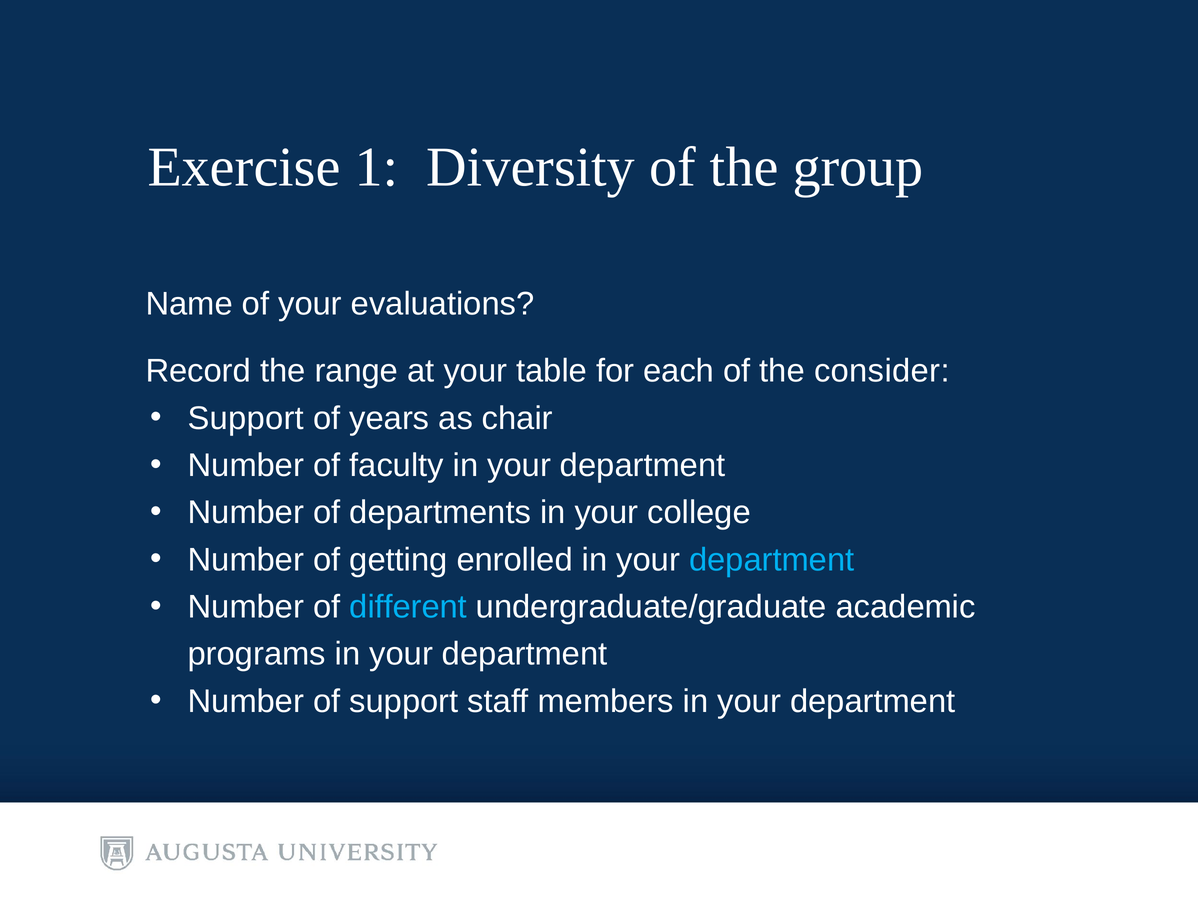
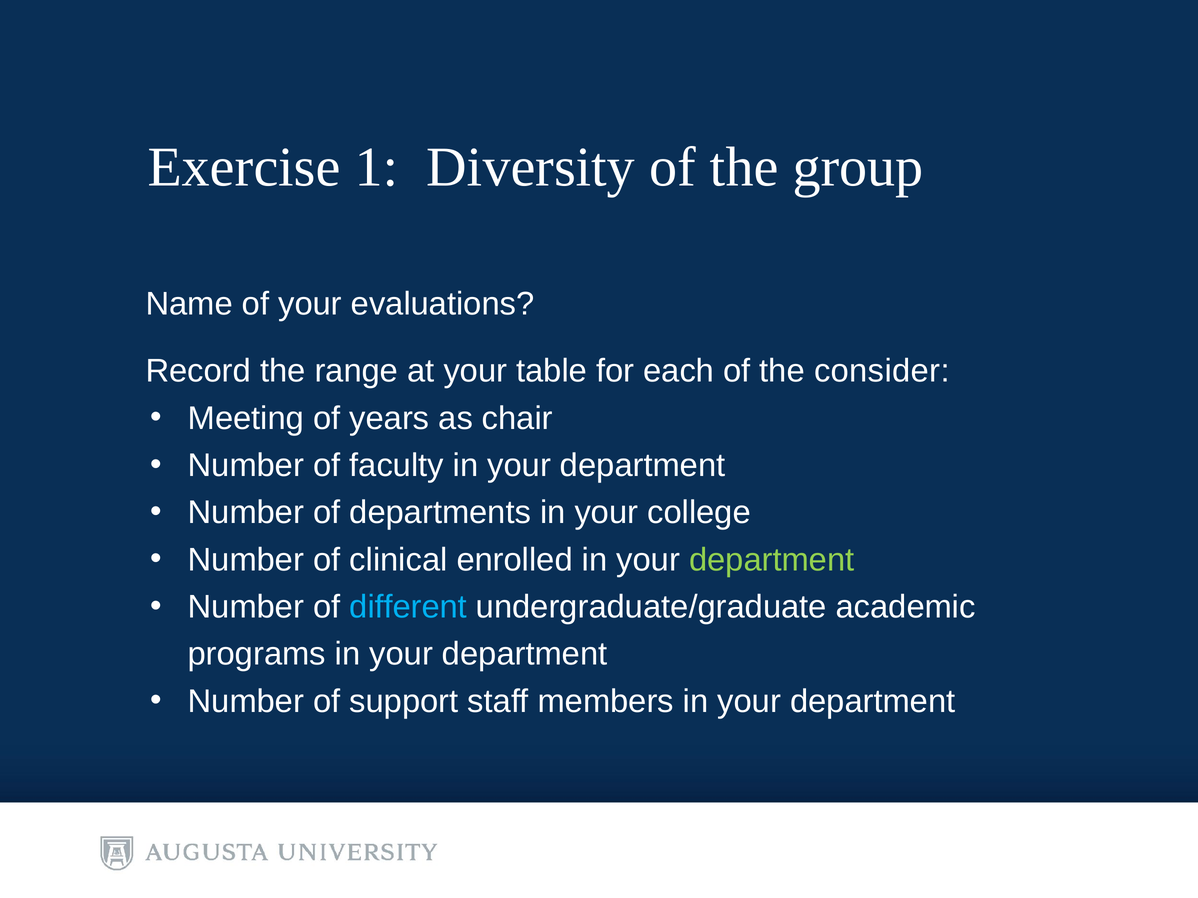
Support at (246, 419): Support -> Meeting
getting: getting -> clinical
department at (772, 560) colour: light blue -> light green
